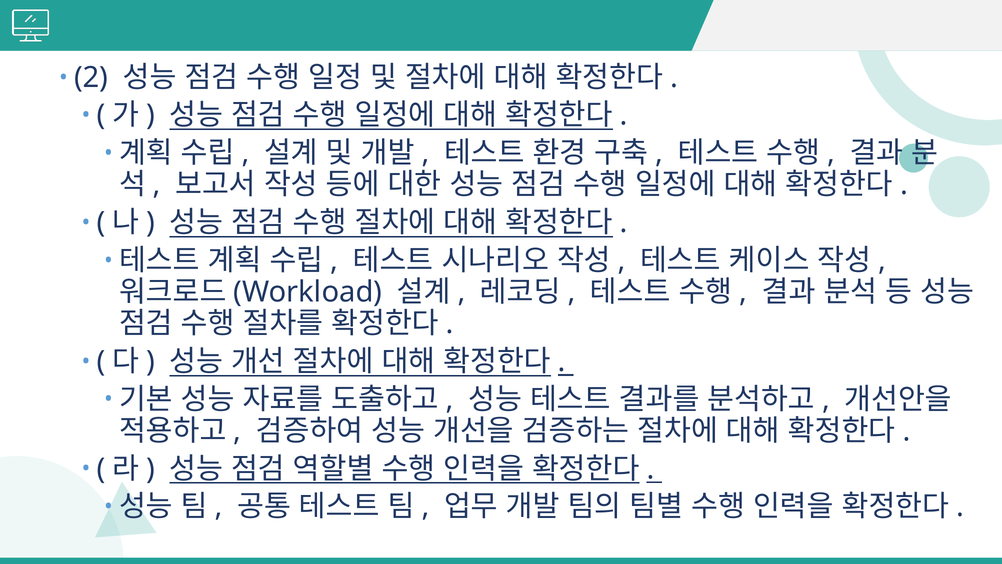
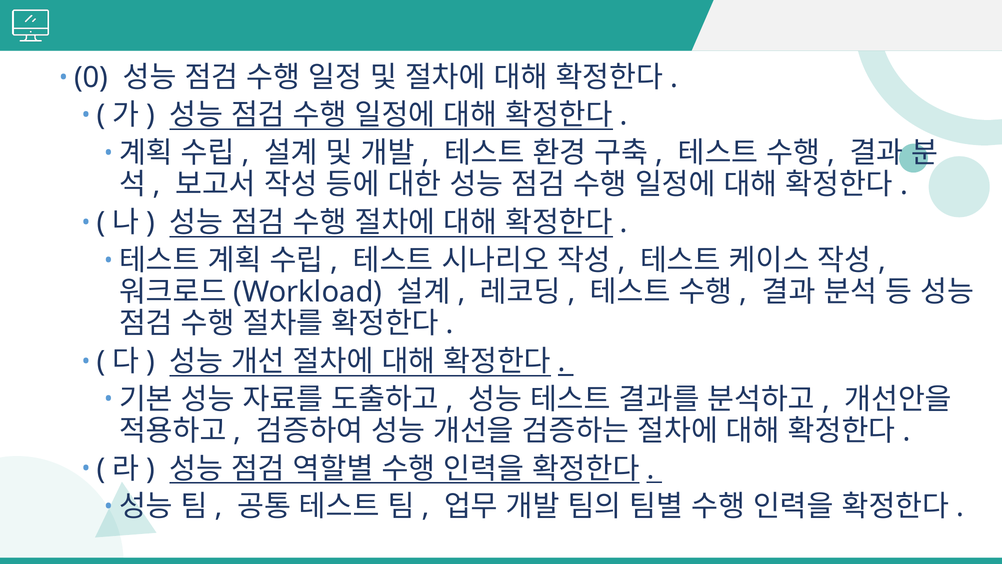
2: 2 -> 0
